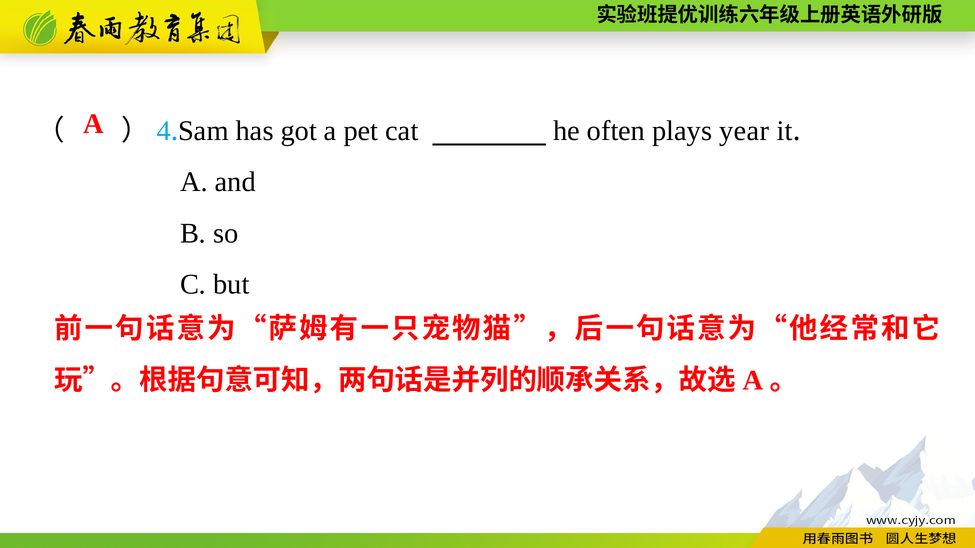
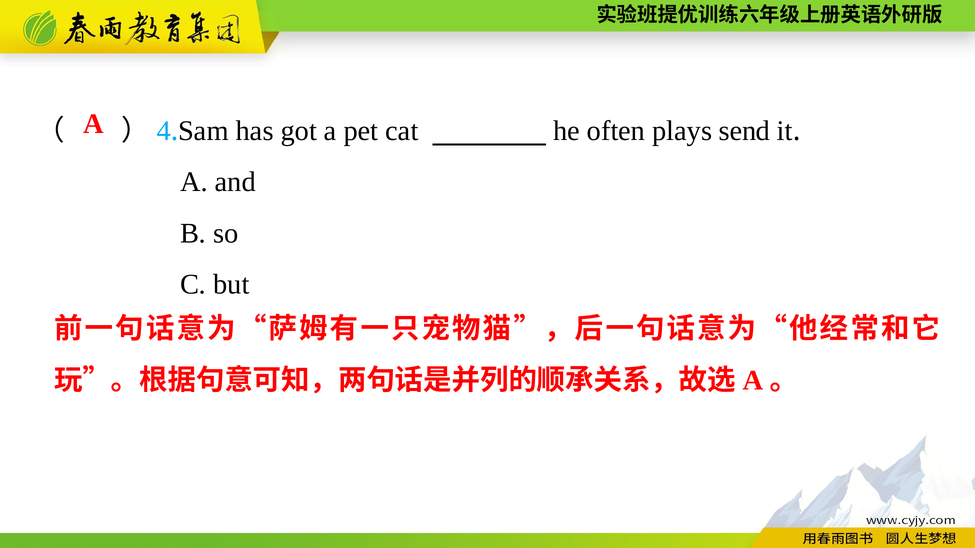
year: year -> send
